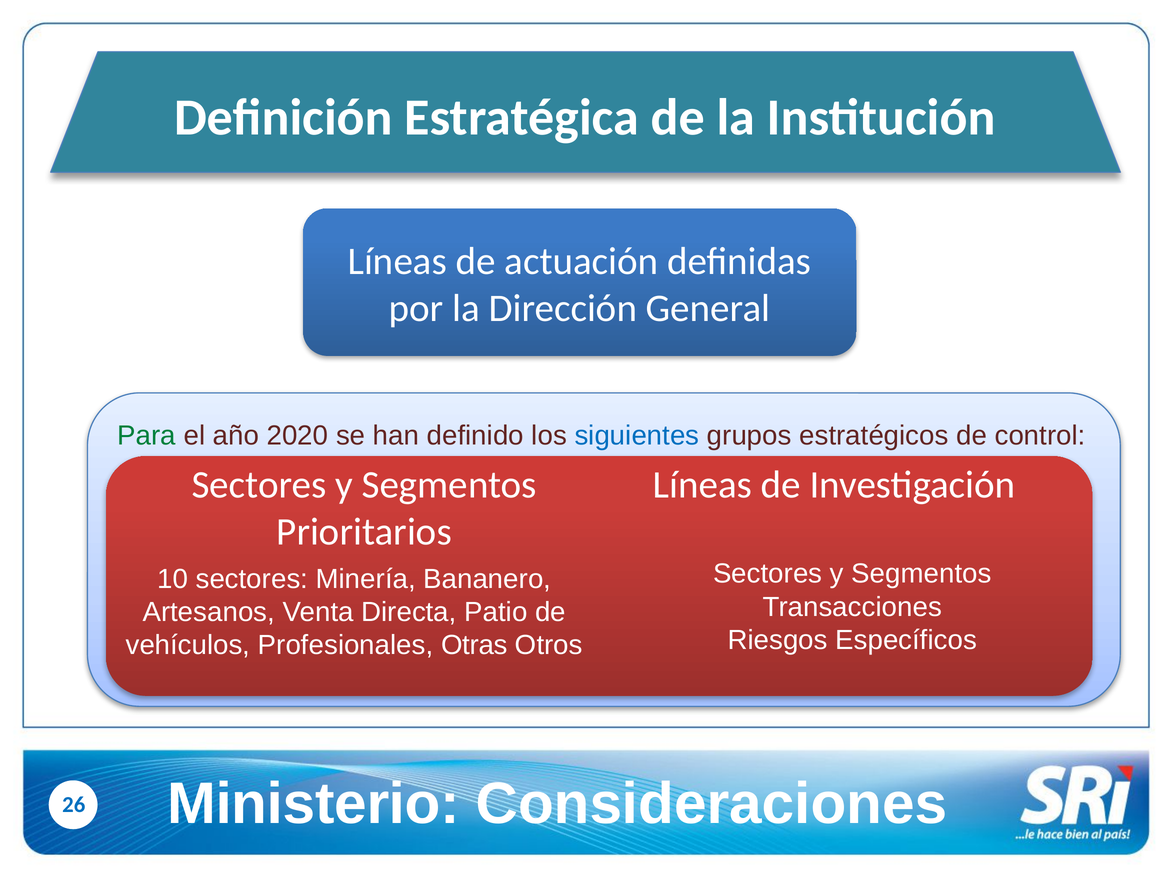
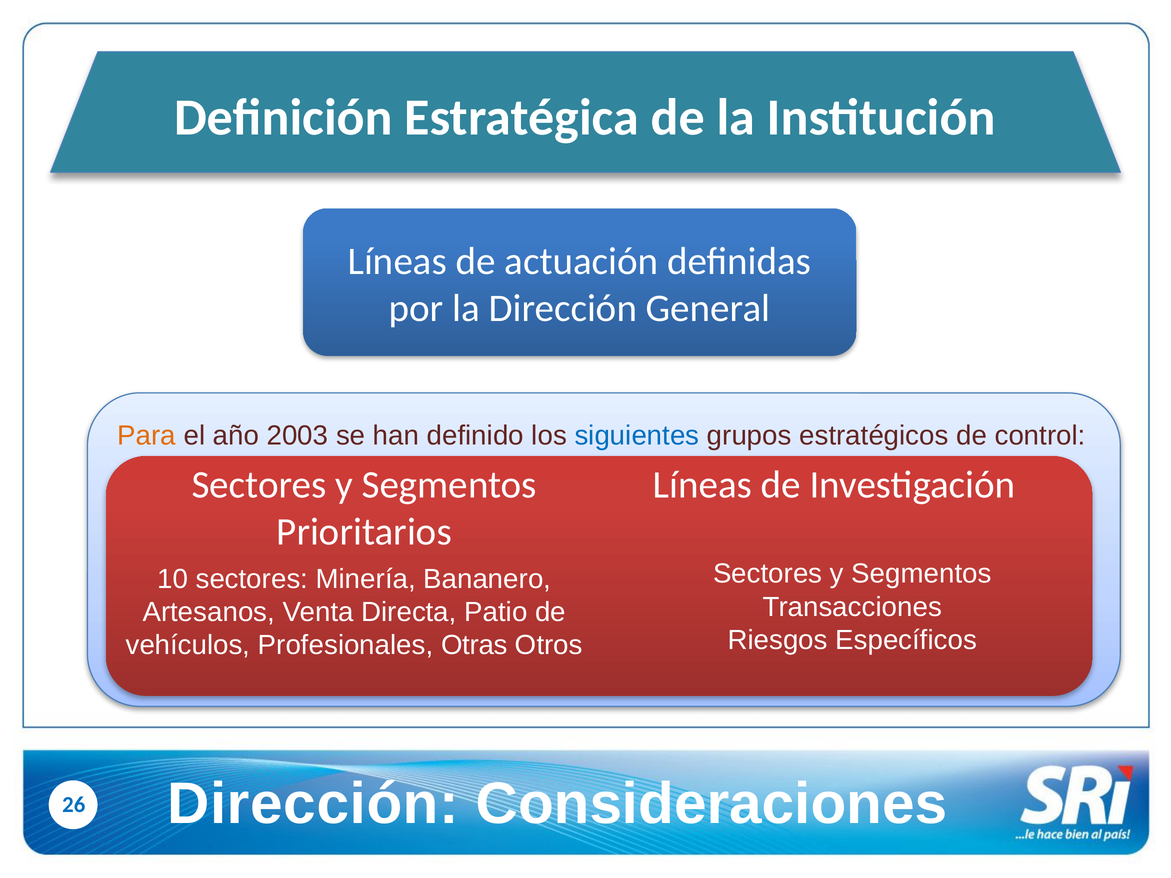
Para colour: green -> orange
2020: 2020 -> 2003
26 Ministerio: Ministerio -> Dirección
